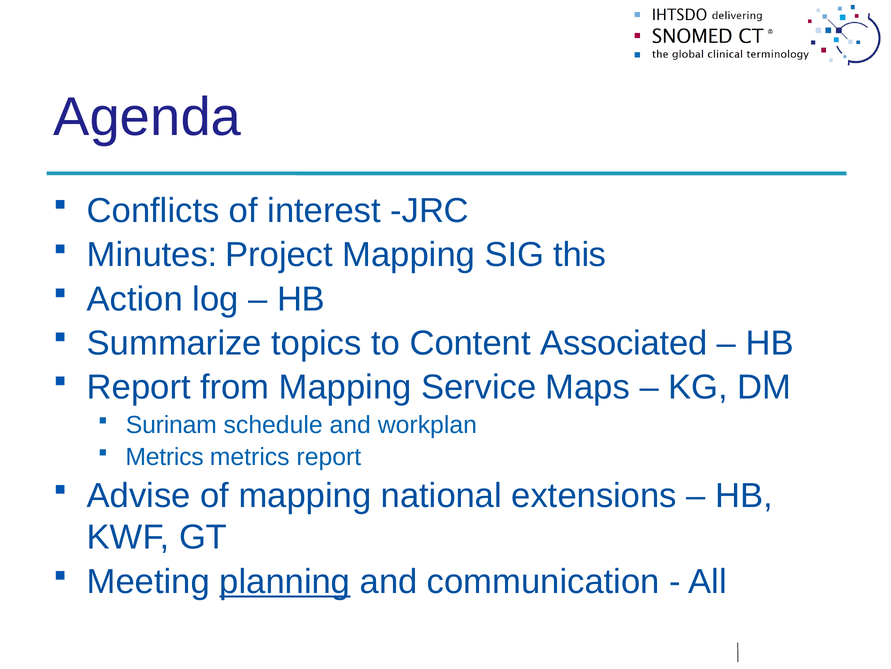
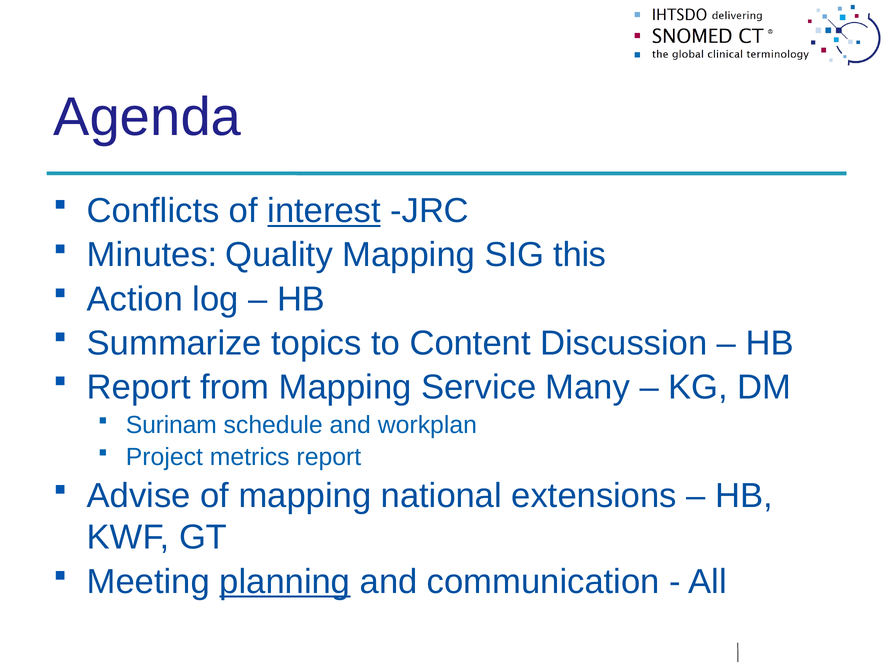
interest underline: none -> present
Project: Project -> Quality
Associated: Associated -> Discussion
Maps: Maps -> Many
Metrics at (165, 457): Metrics -> Project
